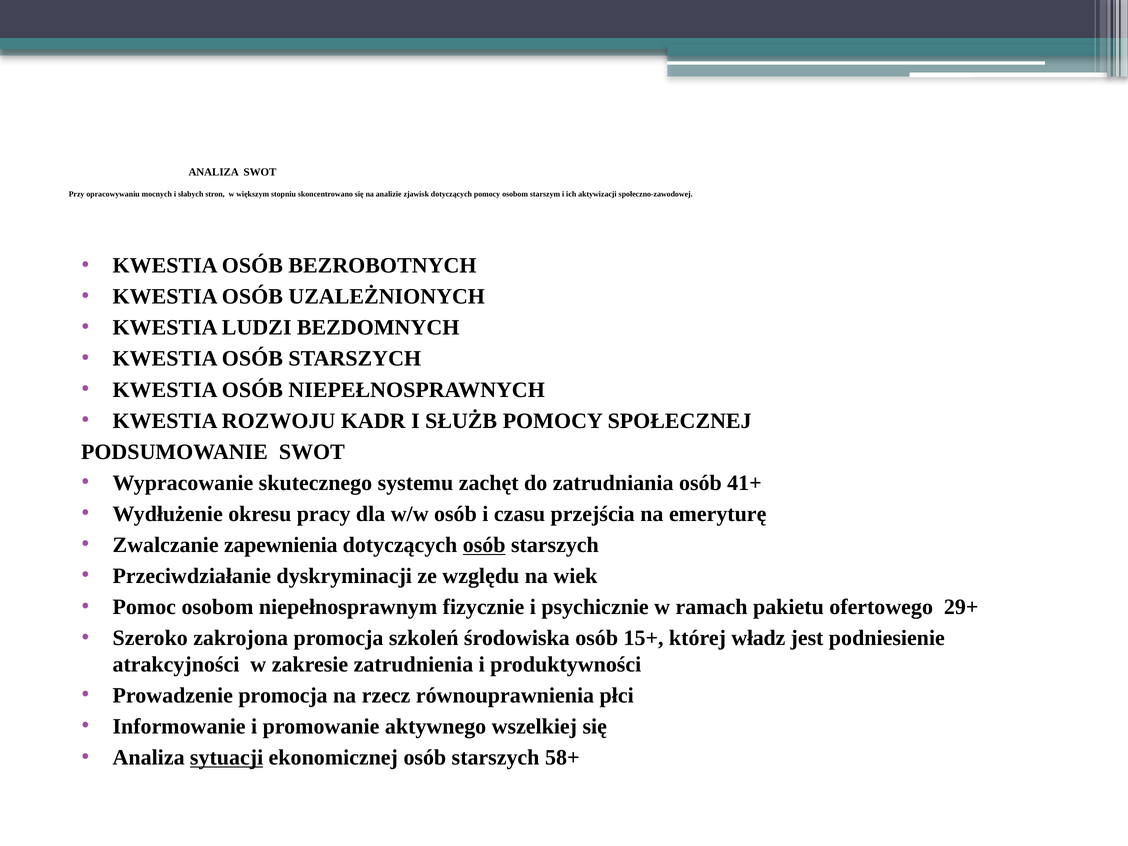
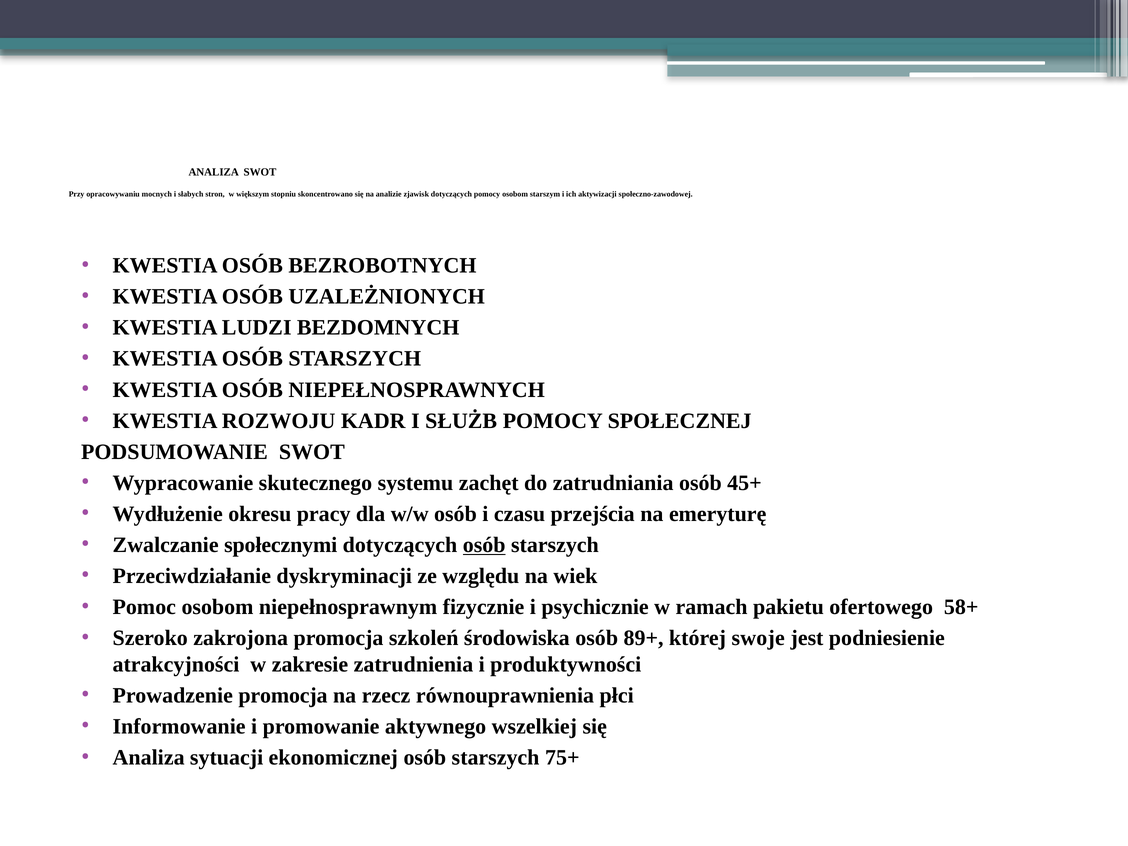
41+: 41+ -> 45+
zapewnienia: zapewnienia -> społecznymi
29+: 29+ -> 58+
15+: 15+ -> 89+
władz: władz -> swoje
sytuacji underline: present -> none
58+: 58+ -> 75+
